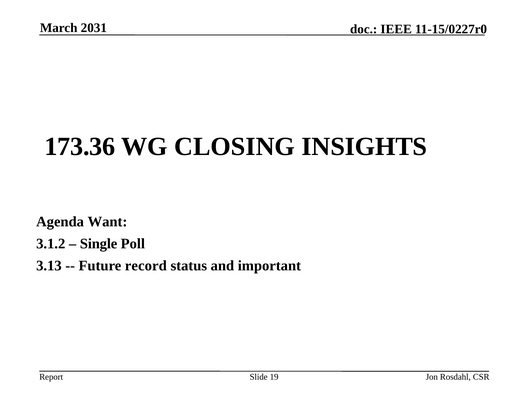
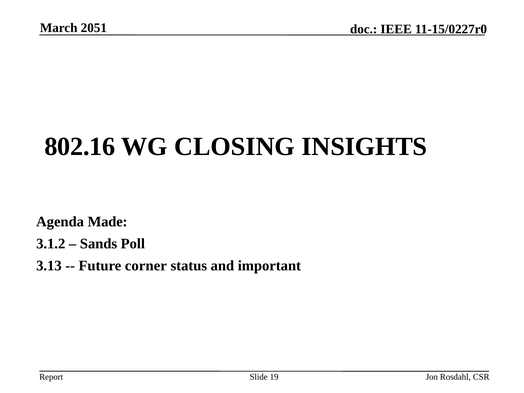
2031: 2031 -> 2051
173.36: 173.36 -> 802.16
Want: Want -> Made
Single: Single -> Sands
record: record -> corner
